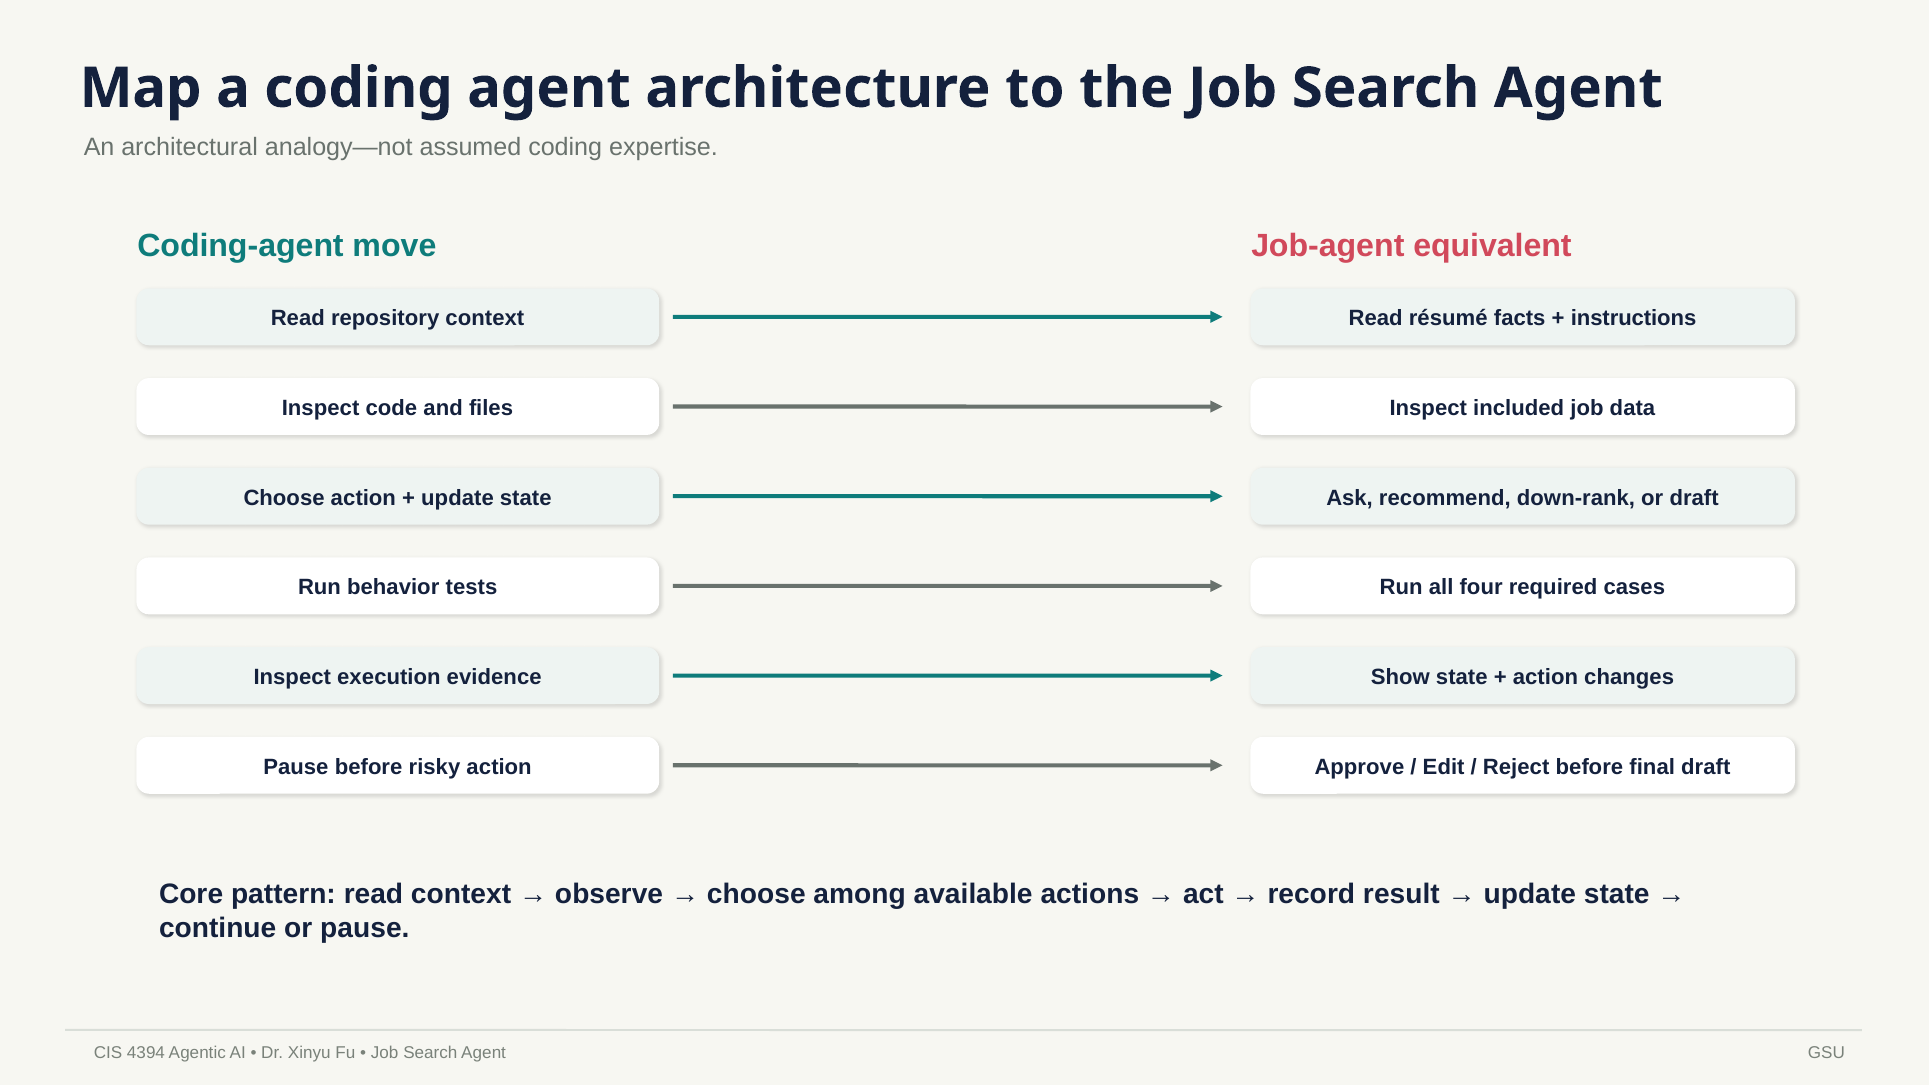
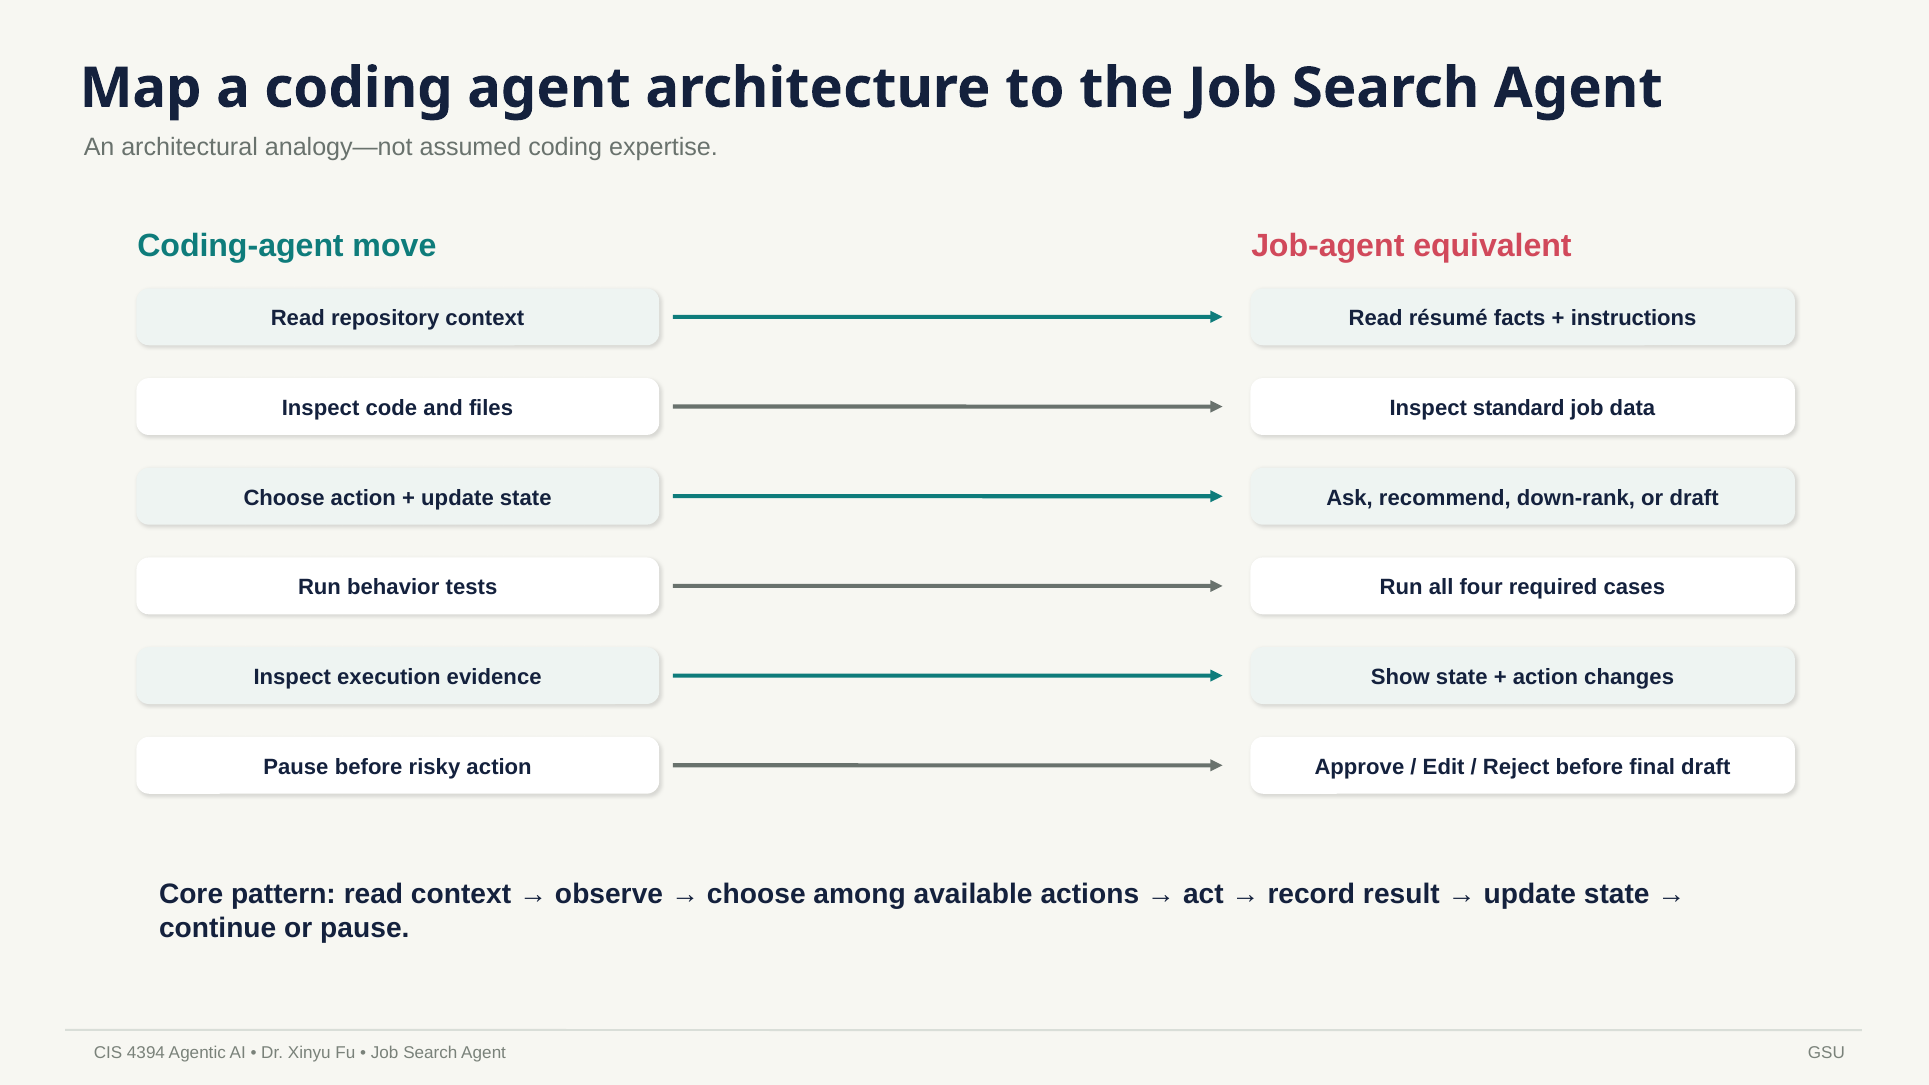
included: included -> standard
